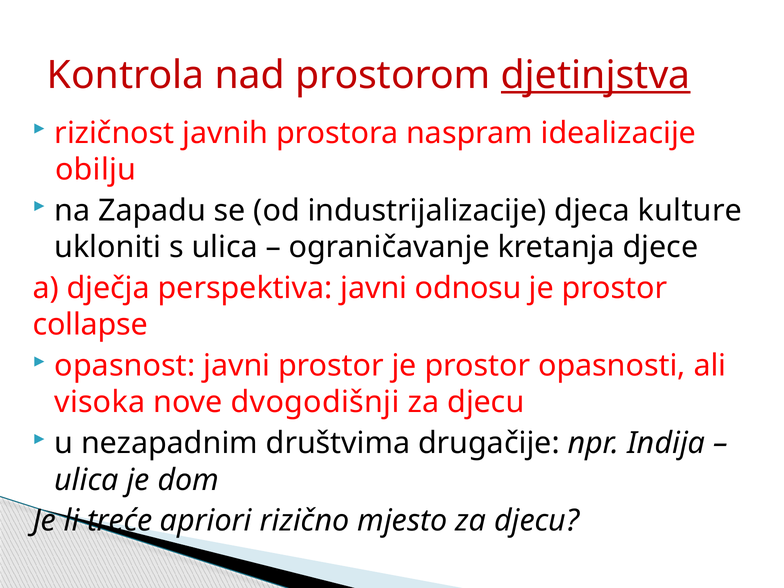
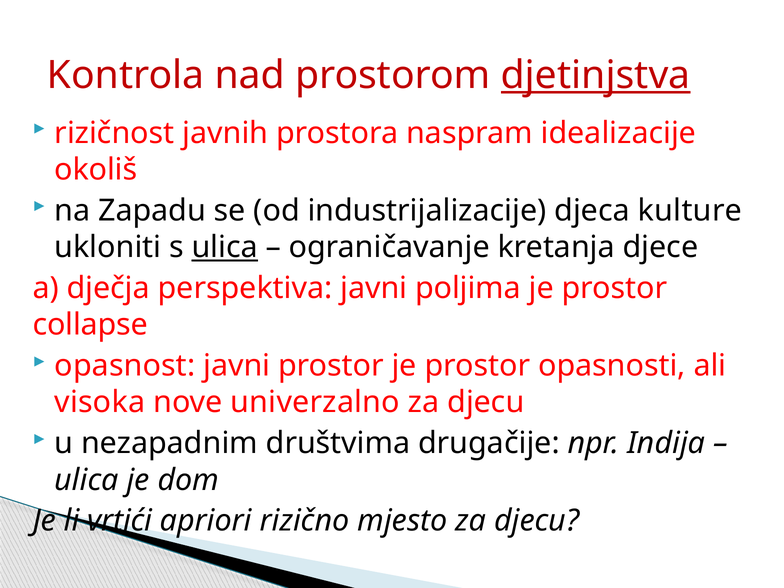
obilju: obilju -> okoliš
ulica at (225, 247) underline: none -> present
odnosu: odnosu -> poljima
dvogodišnji: dvogodišnji -> univerzalno
treće: treće -> vrtići
